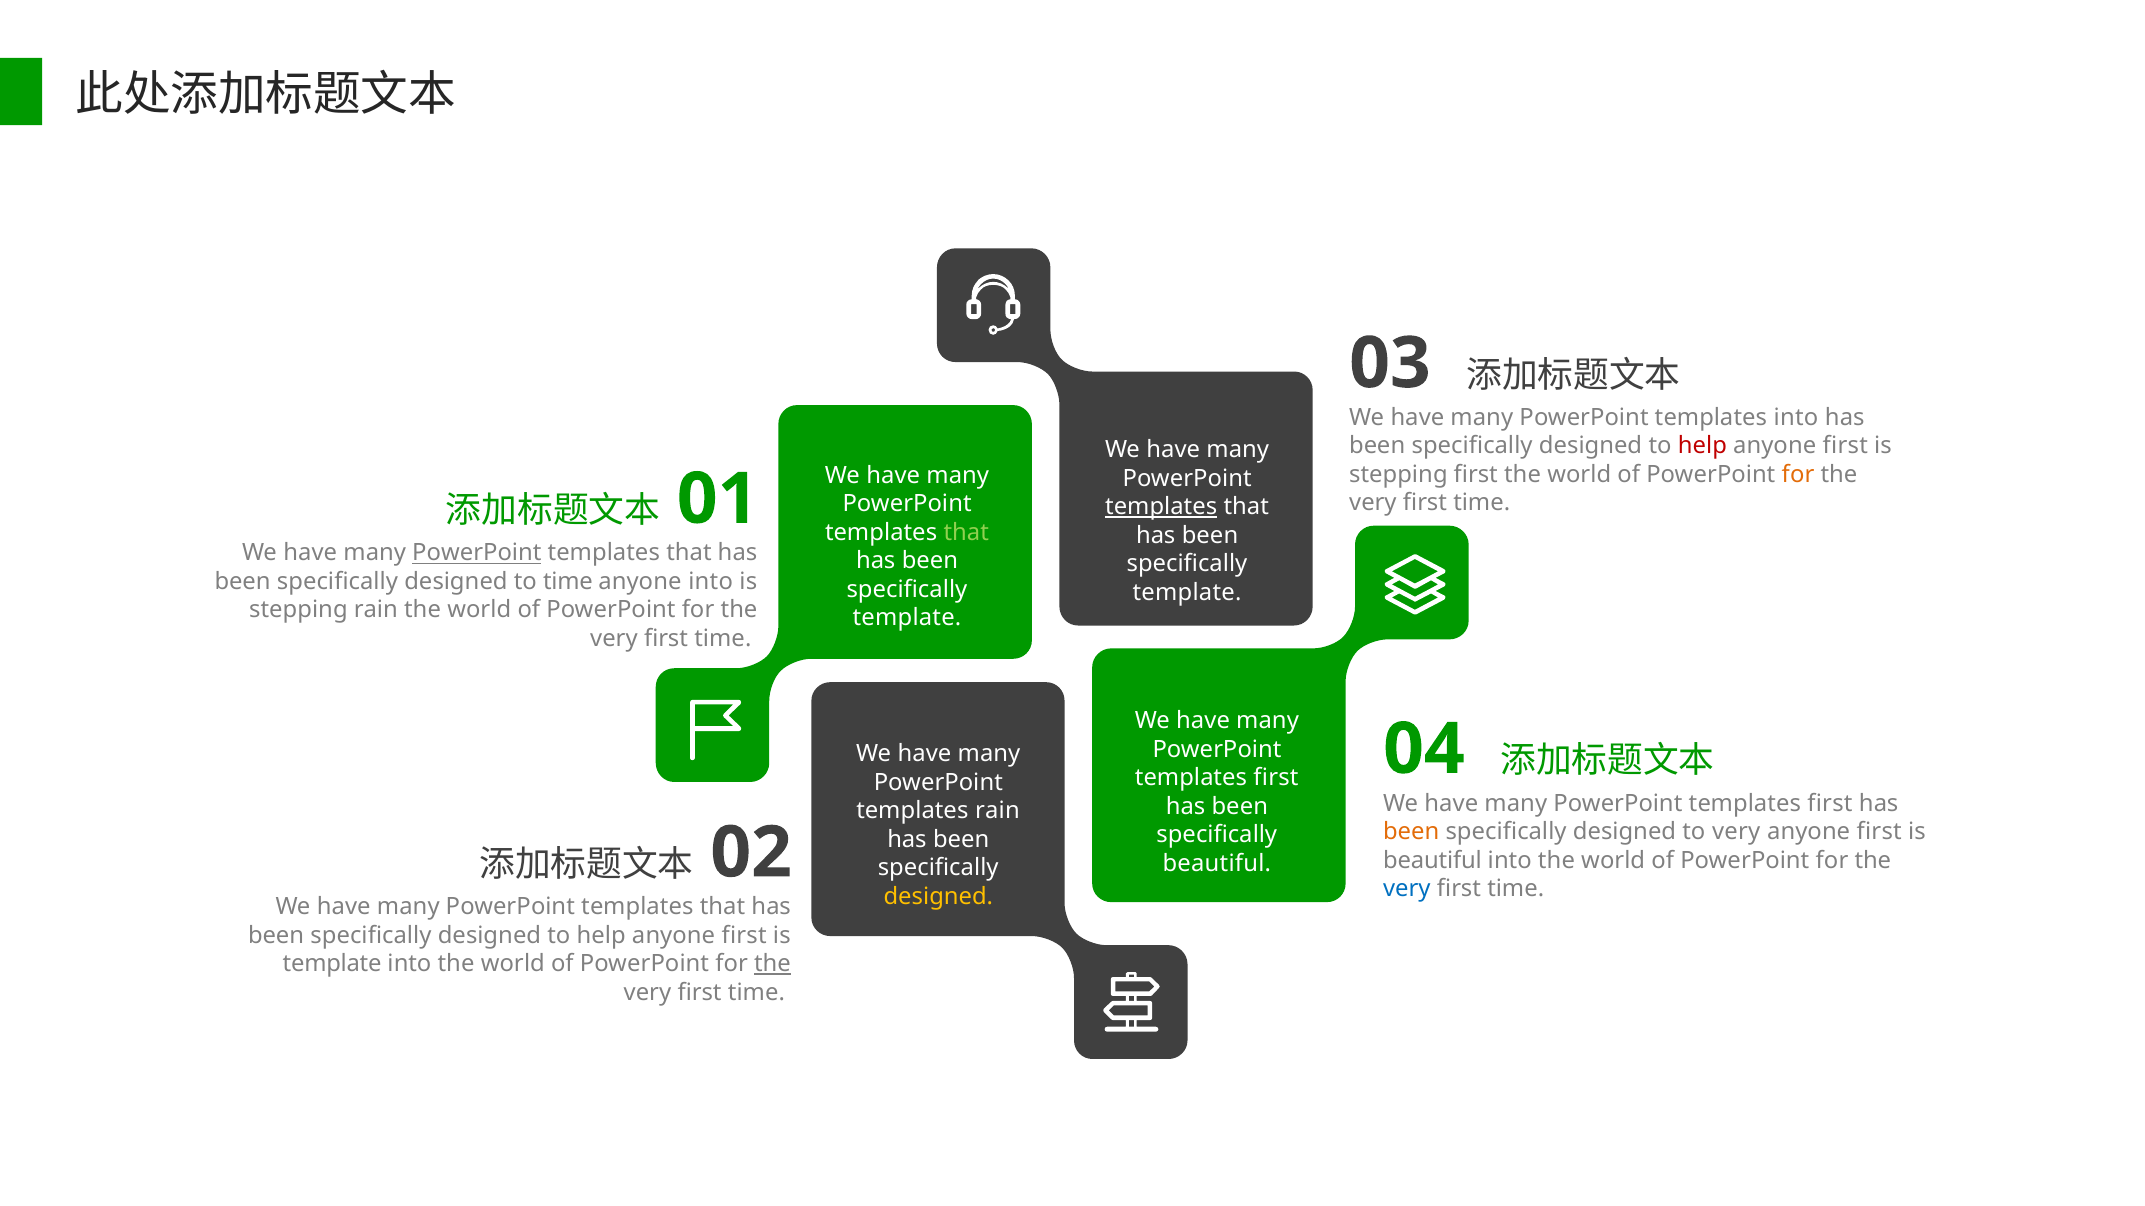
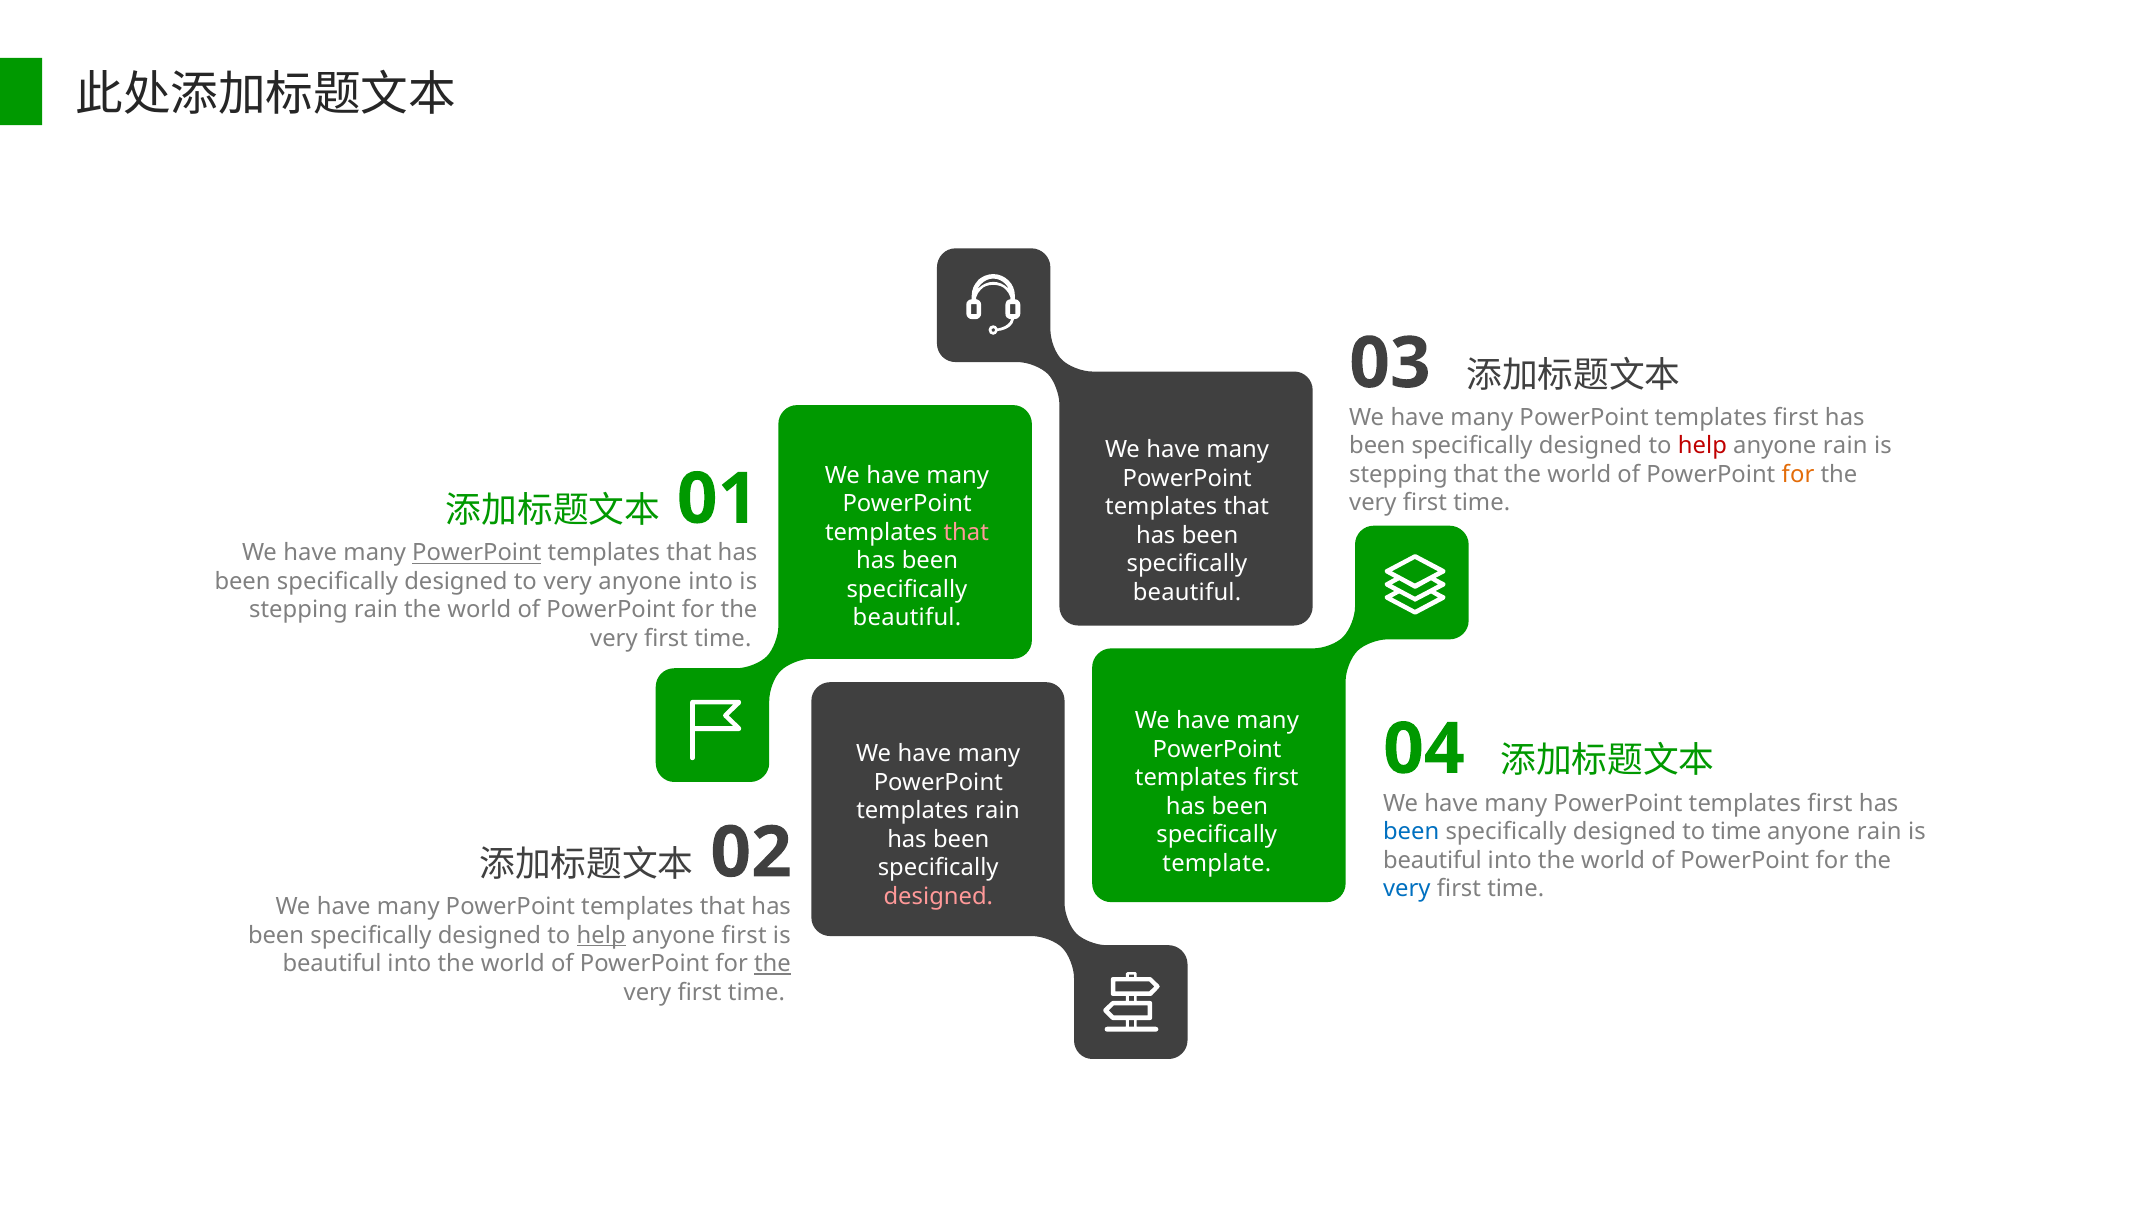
into at (1796, 417): into -> first
first at (1845, 446): first -> rain
stepping first: first -> that
templates at (1161, 507) underline: present -> none
that at (966, 533) colour: light green -> pink
to time: time -> very
template at (1187, 592): template -> beautiful
template at (907, 618): template -> beautiful
been at (1411, 832) colour: orange -> blue
to very: very -> time
first at (1879, 832): first -> rain
beautiful at (1217, 864): beautiful -> template
designed at (938, 897) colour: yellow -> pink
help at (601, 935) underline: none -> present
template at (332, 964): template -> beautiful
